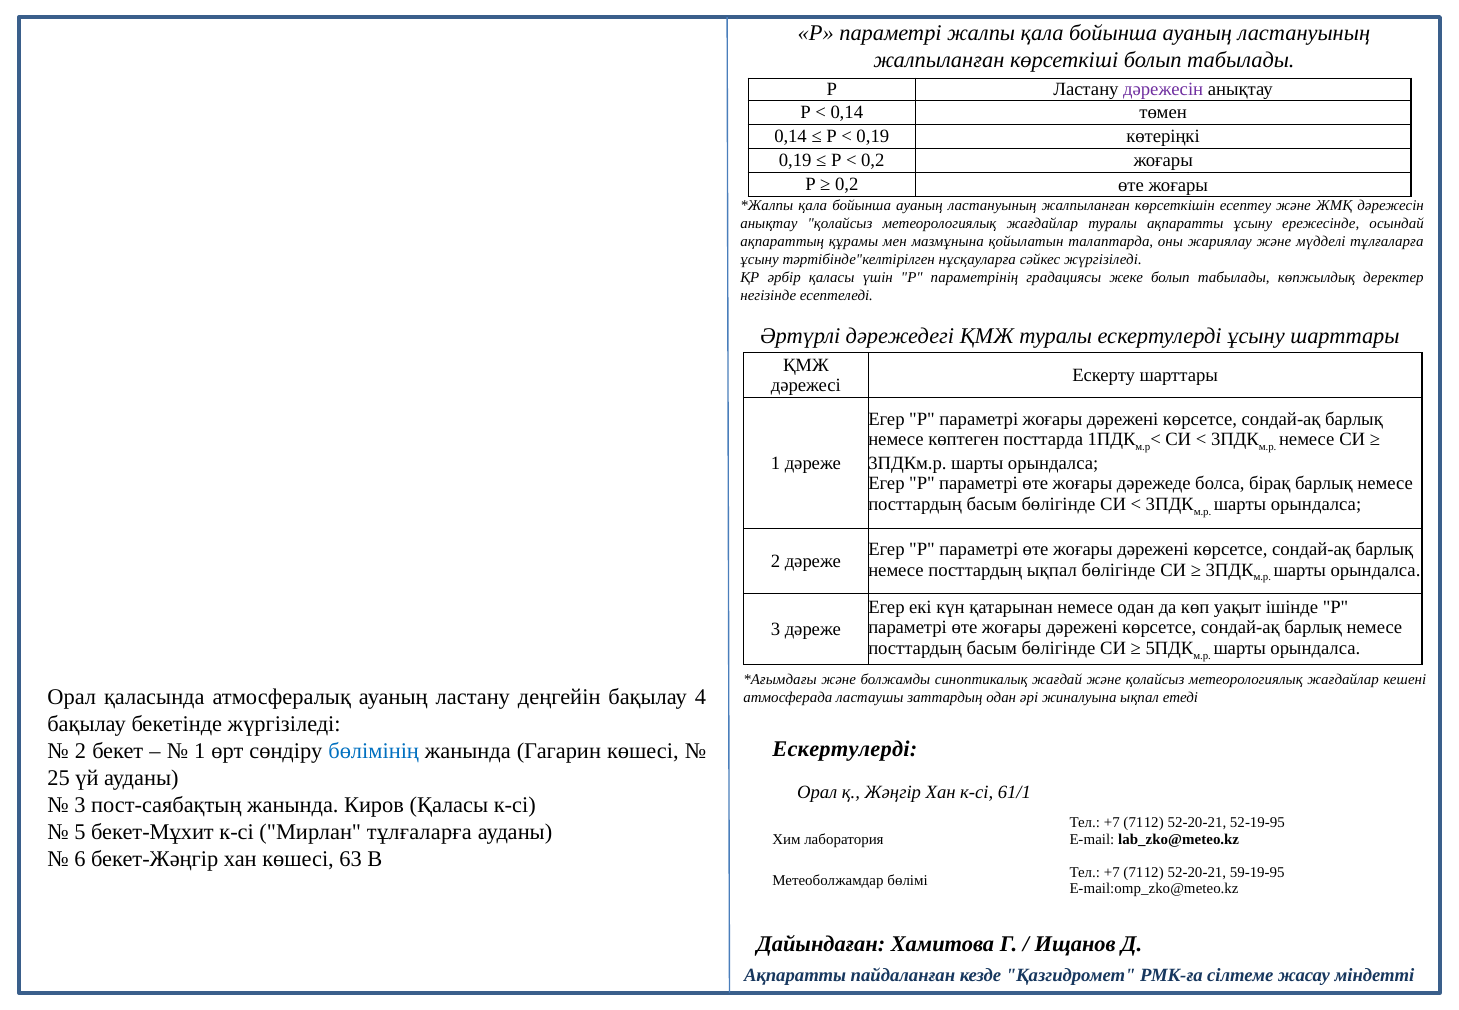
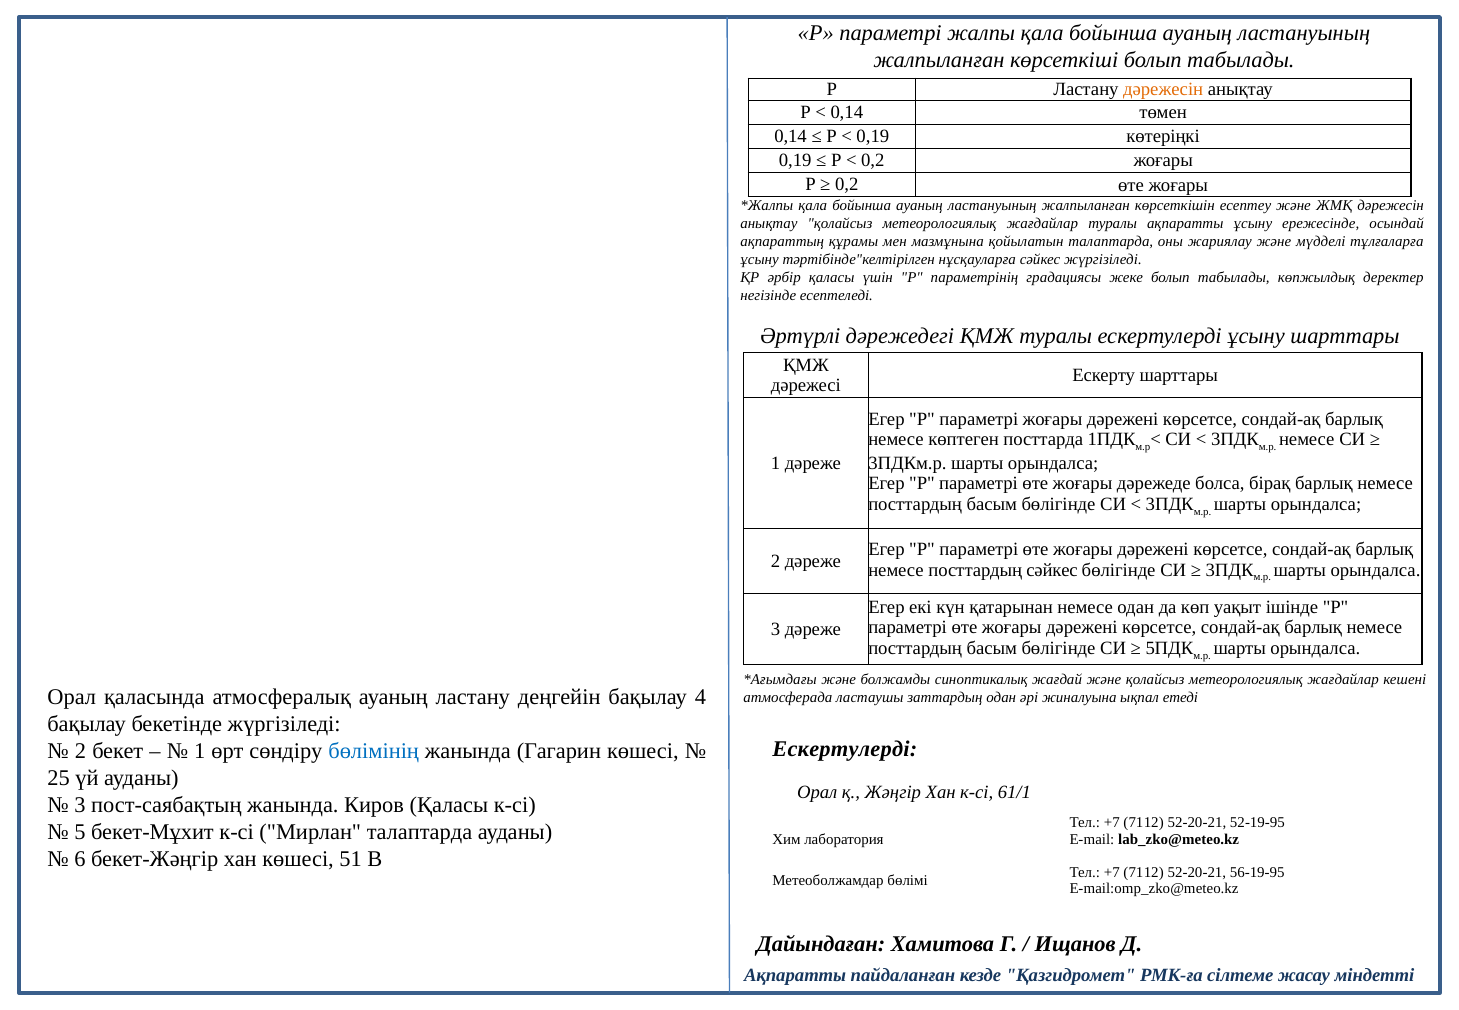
дәрежесін at (1163, 89) colour: purple -> orange
посттардың ықпал: ықпал -> сәйкес
Мирлан тұлғаларға: тұлғаларға -> талаптарда
63: 63 -> 51
59-19-95: 59-19-95 -> 56-19-95
